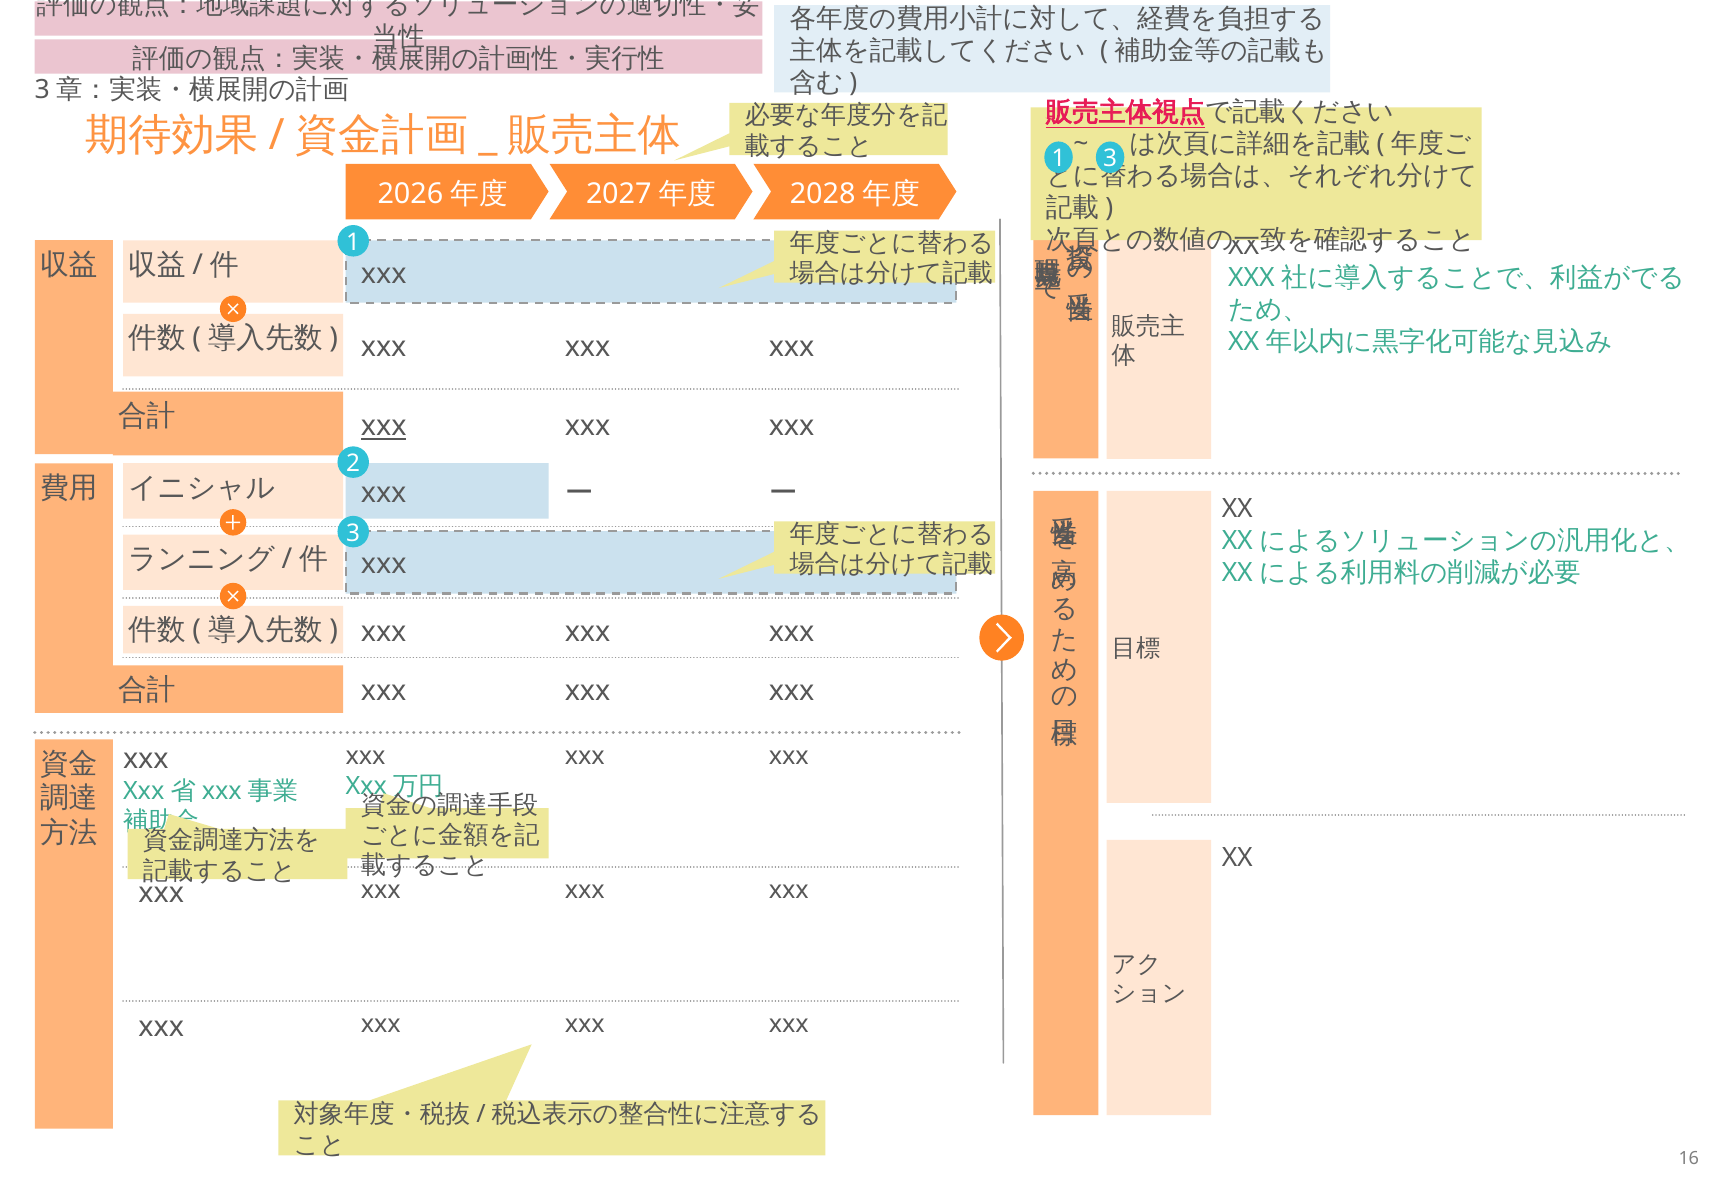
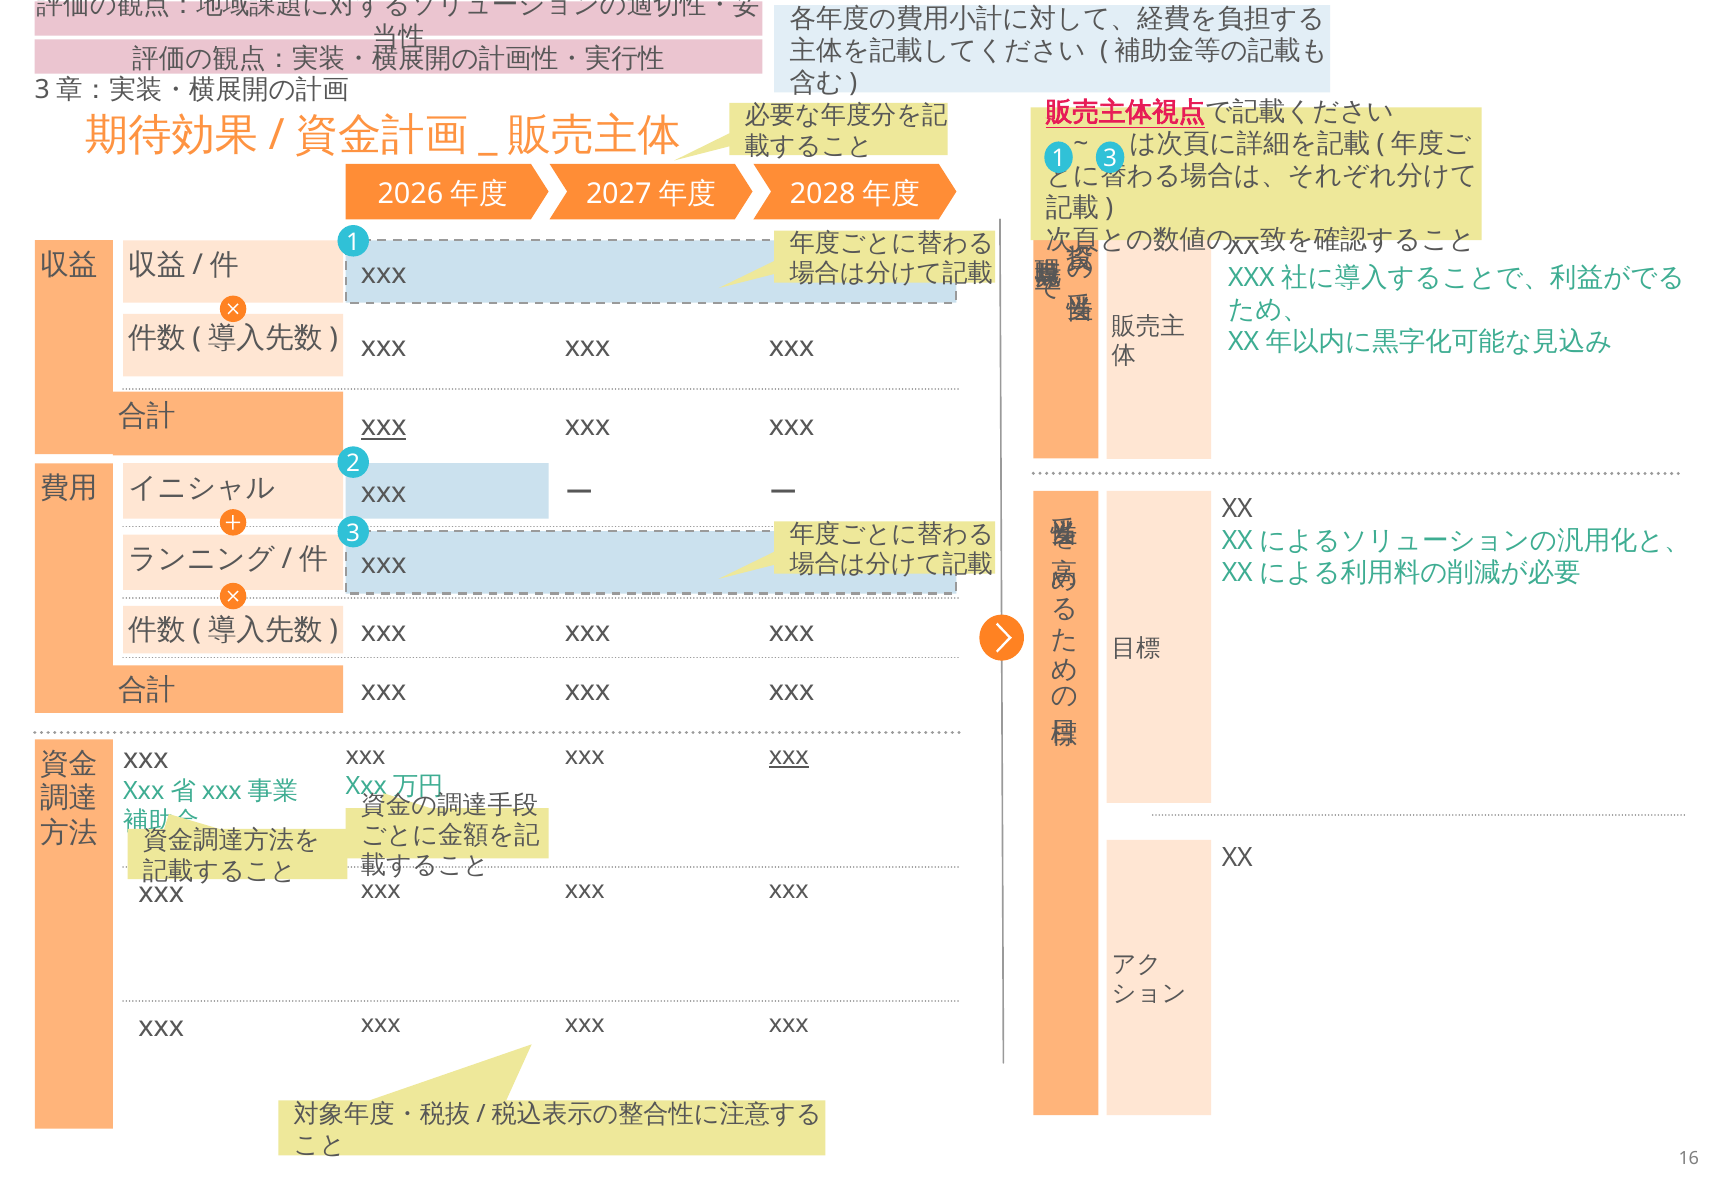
xxx at (789, 756) underline: none -> present
